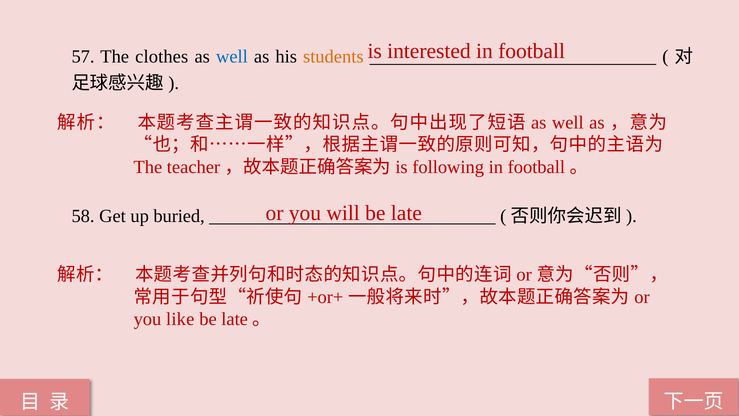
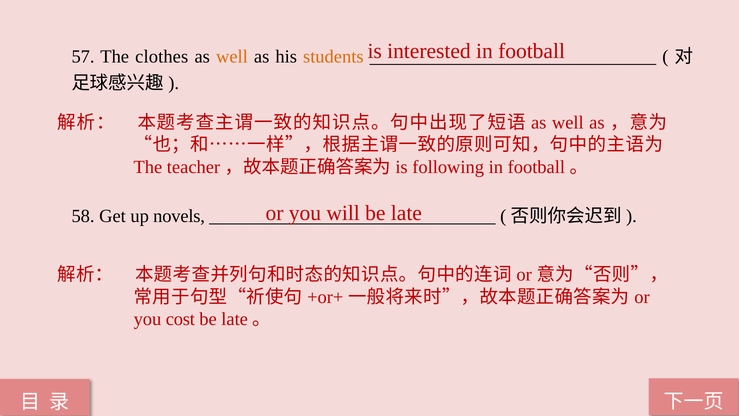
well at (232, 57) colour: blue -> orange
buried: buried -> novels
like: like -> cost
